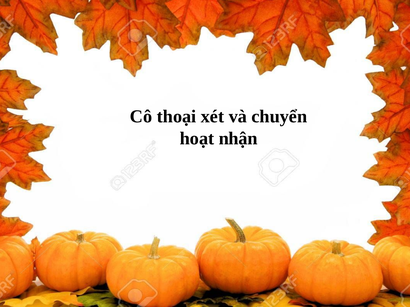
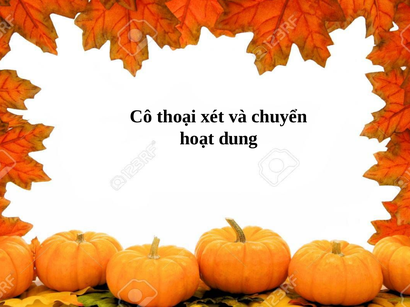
nhận: nhận -> dung
